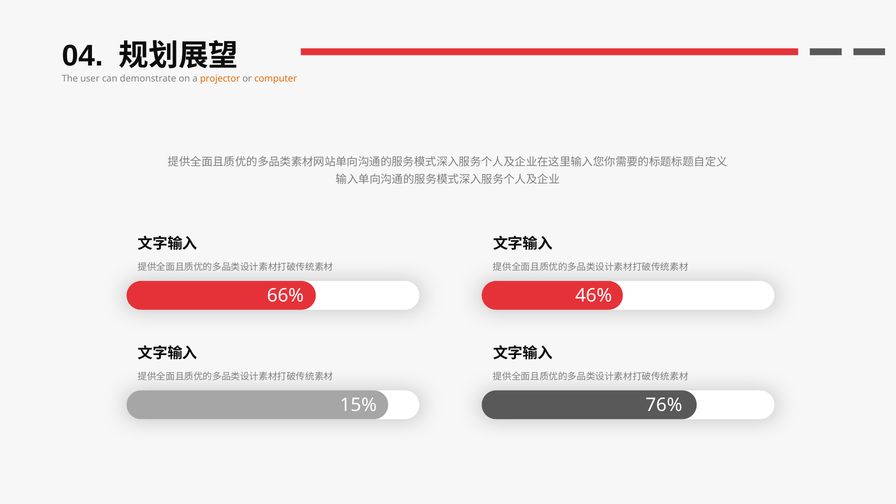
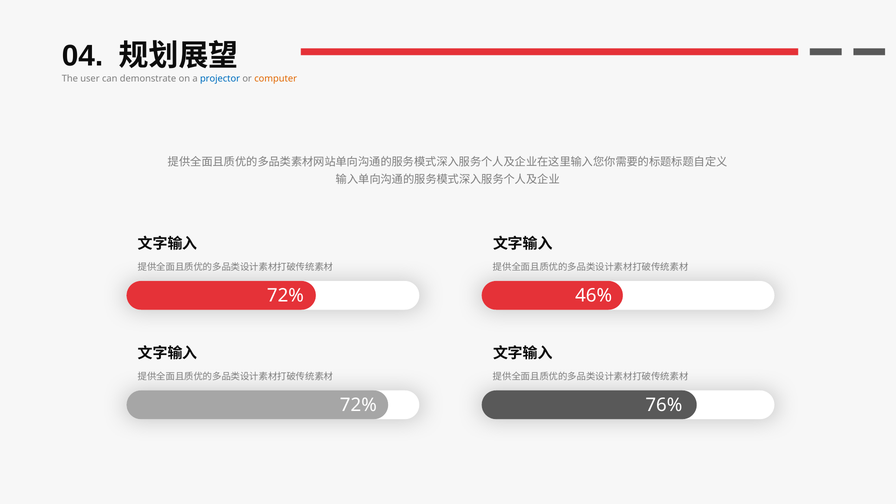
projector colour: orange -> blue
66% at (285, 296): 66% -> 72%
15% at (358, 405): 15% -> 72%
